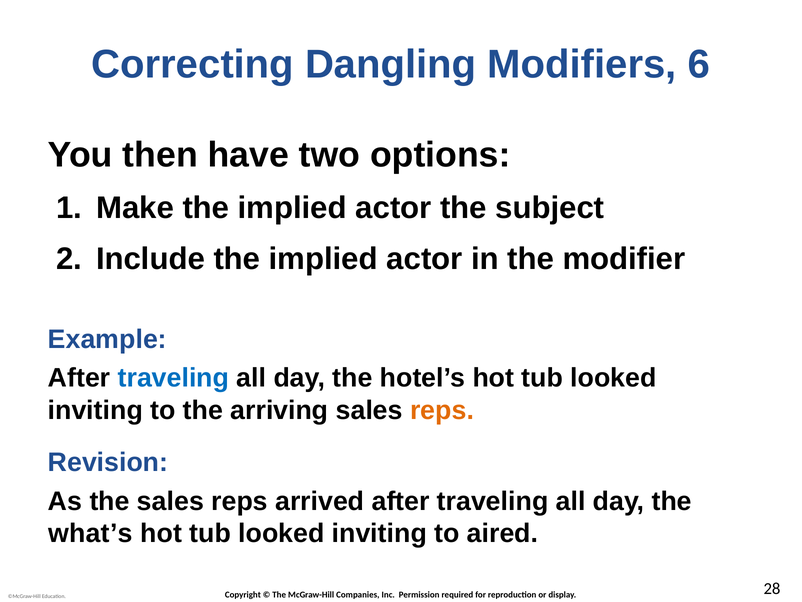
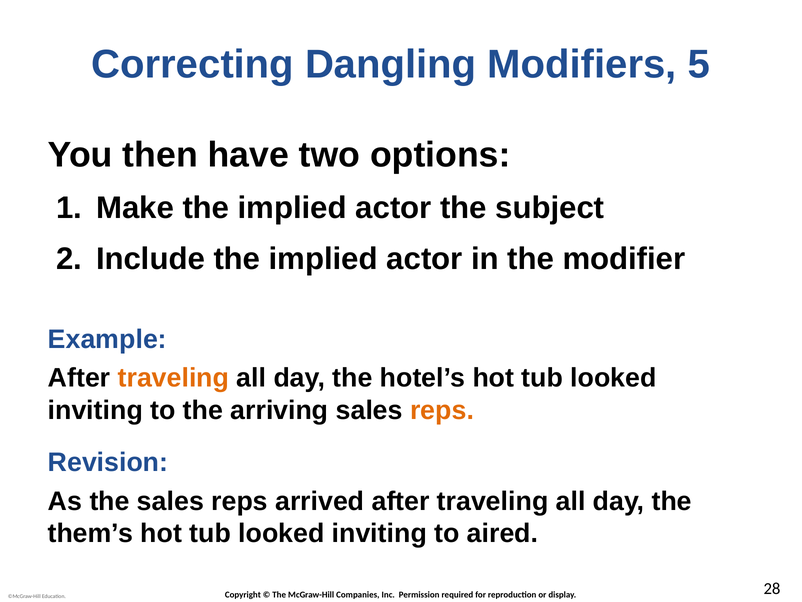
6: 6 -> 5
traveling at (173, 378) colour: blue -> orange
what’s: what’s -> them’s
